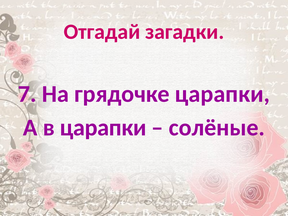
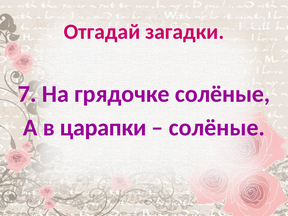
грядочке царапки: царапки -> солёные
